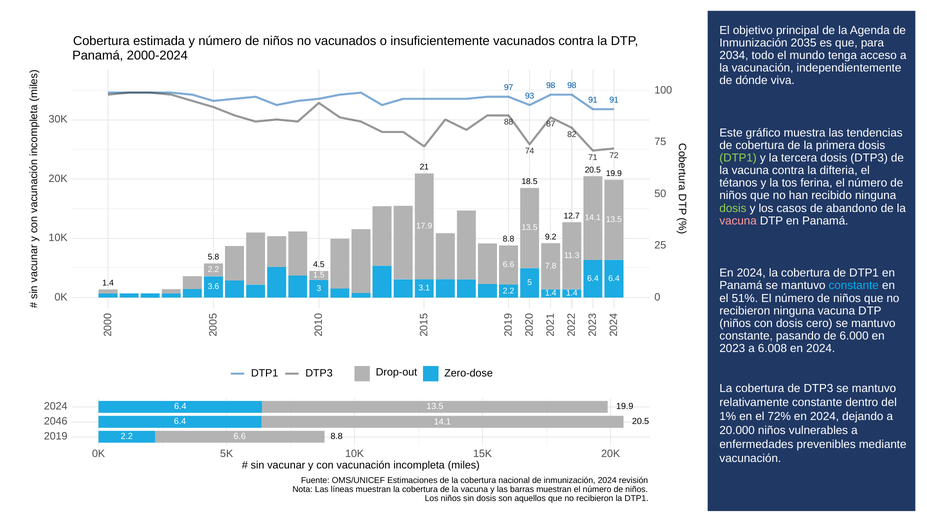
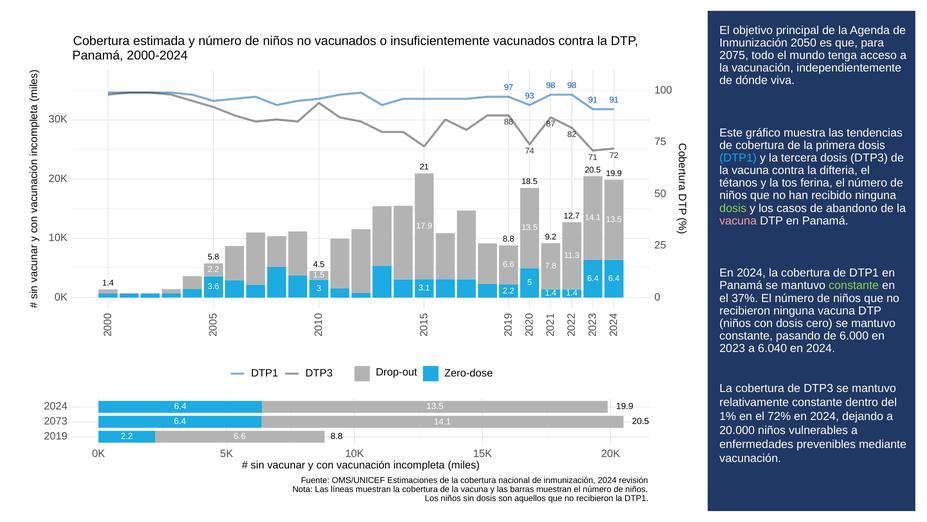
2035: 2035 -> 2050
2034: 2034 -> 2075
DTP1 at (738, 158) colour: light green -> light blue
constante at (854, 285) colour: light blue -> light green
51%: 51% -> 37%
6.008: 6.008 -> 6.040
2046: 2046 -> 2073
